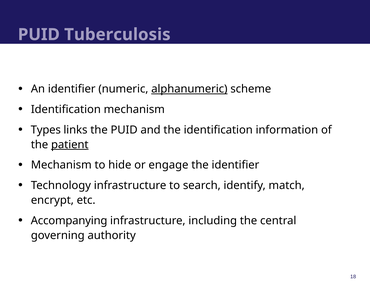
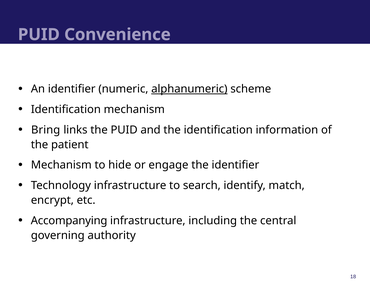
Tuberculosis: Tuberculosis -> Convenience
Types: Types -> Bring
patient underline: present -> none
